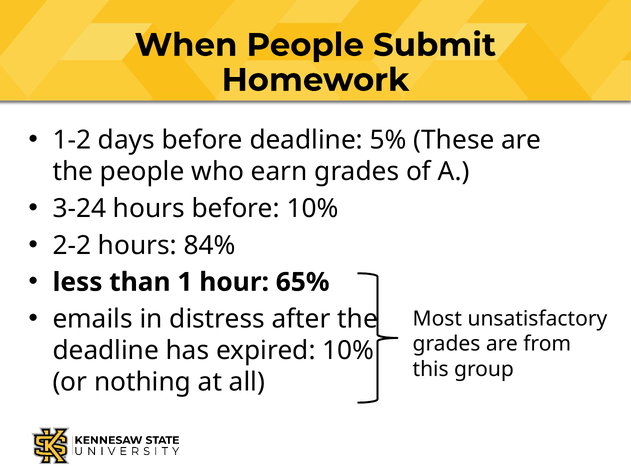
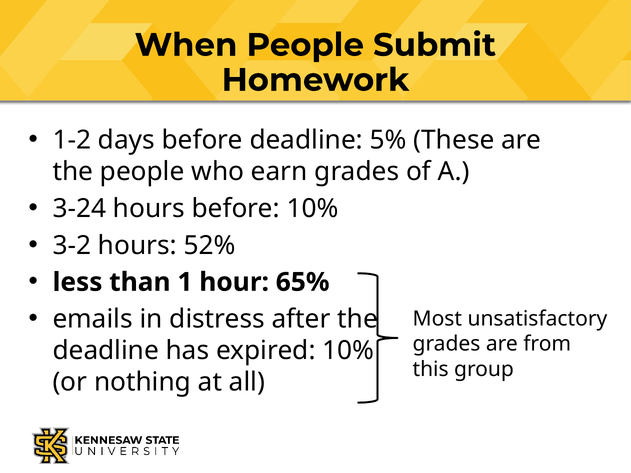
2-2: 2-2 -> 3-2
84%: 84% -> 52%
